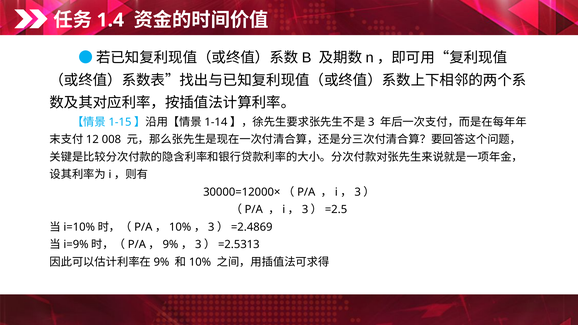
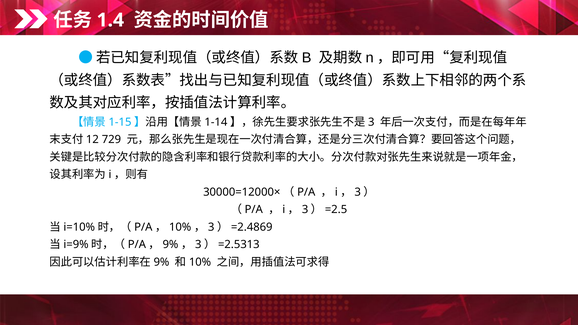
008: 008 -> 729
